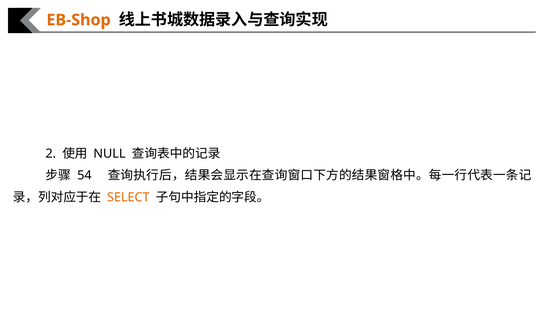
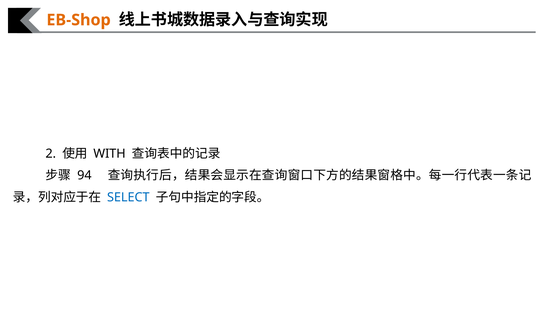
NULL: NULL -> WITH
54: 54 -> 94
SELECT colour: orange -> blue
